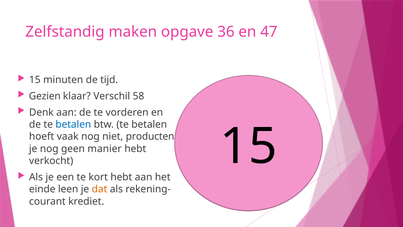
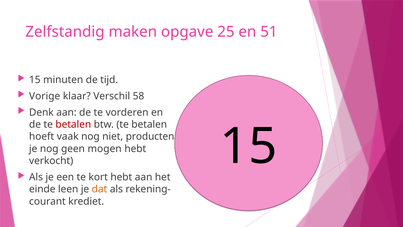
36: 36 -> 25
47: 47 -> 51
Gezien: Gezien -> Vorige
betalen at (73, 124) colour: blue -> red
manier: manier -> mogen
